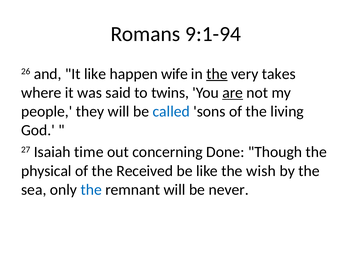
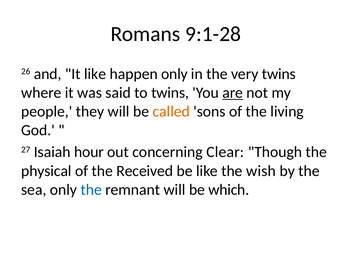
9:1-94: 9:1-94 -> 9:1-28
happen wife: wife -> only
the at (217, 74) underline: present -> none
very takes: takes -> twins
called colour: blue -> orange
time: time -> hour
Done: Done -> Clear
never: never -> which
